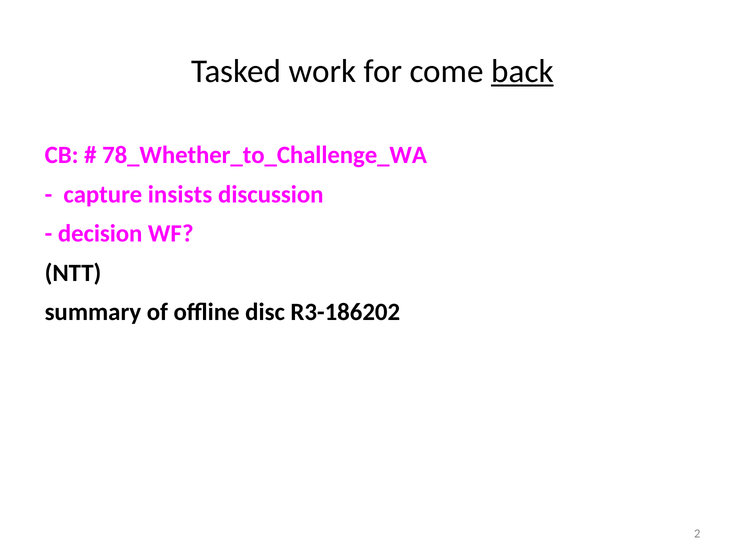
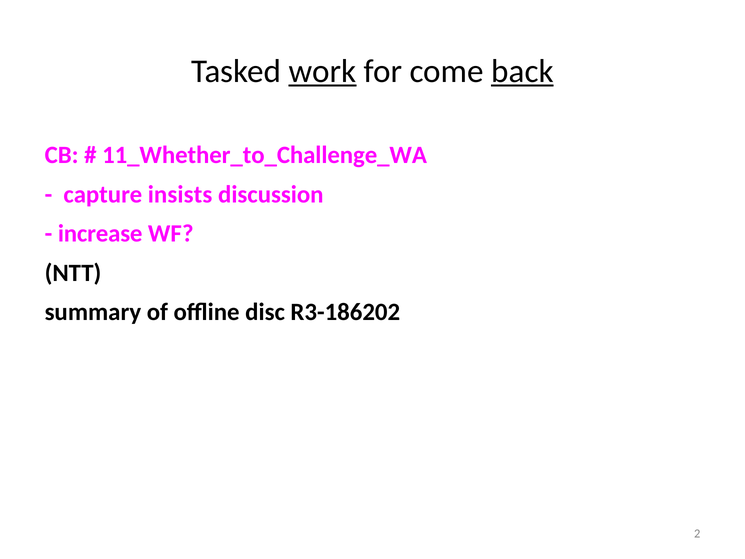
work underline: none -> present
78_Whether_to_Challenge_WA: 78_Whether_to_Challenge_WA -> 11_Whether_to_Challenge_WA
decision: decision -> increase
